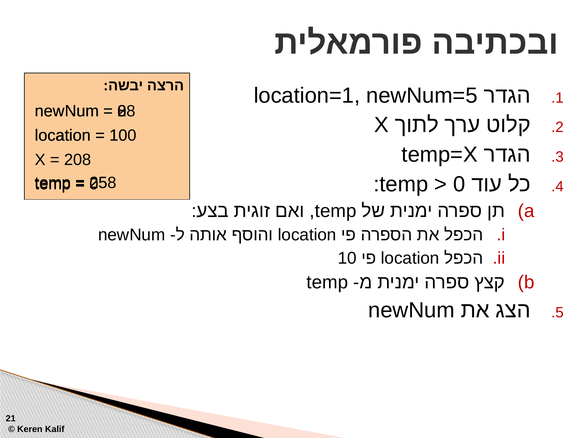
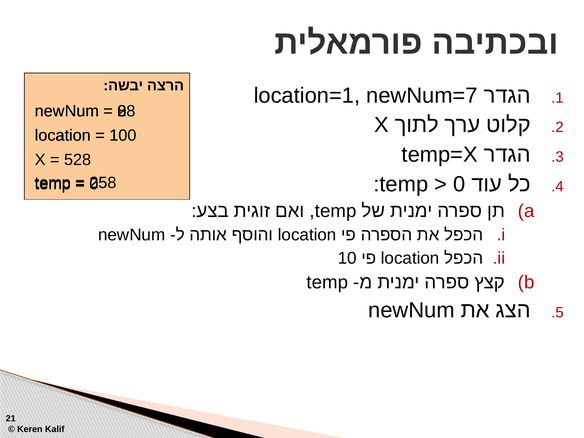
newNum=5: newNum=5 -> newNum=7
208: 208 -> 528
